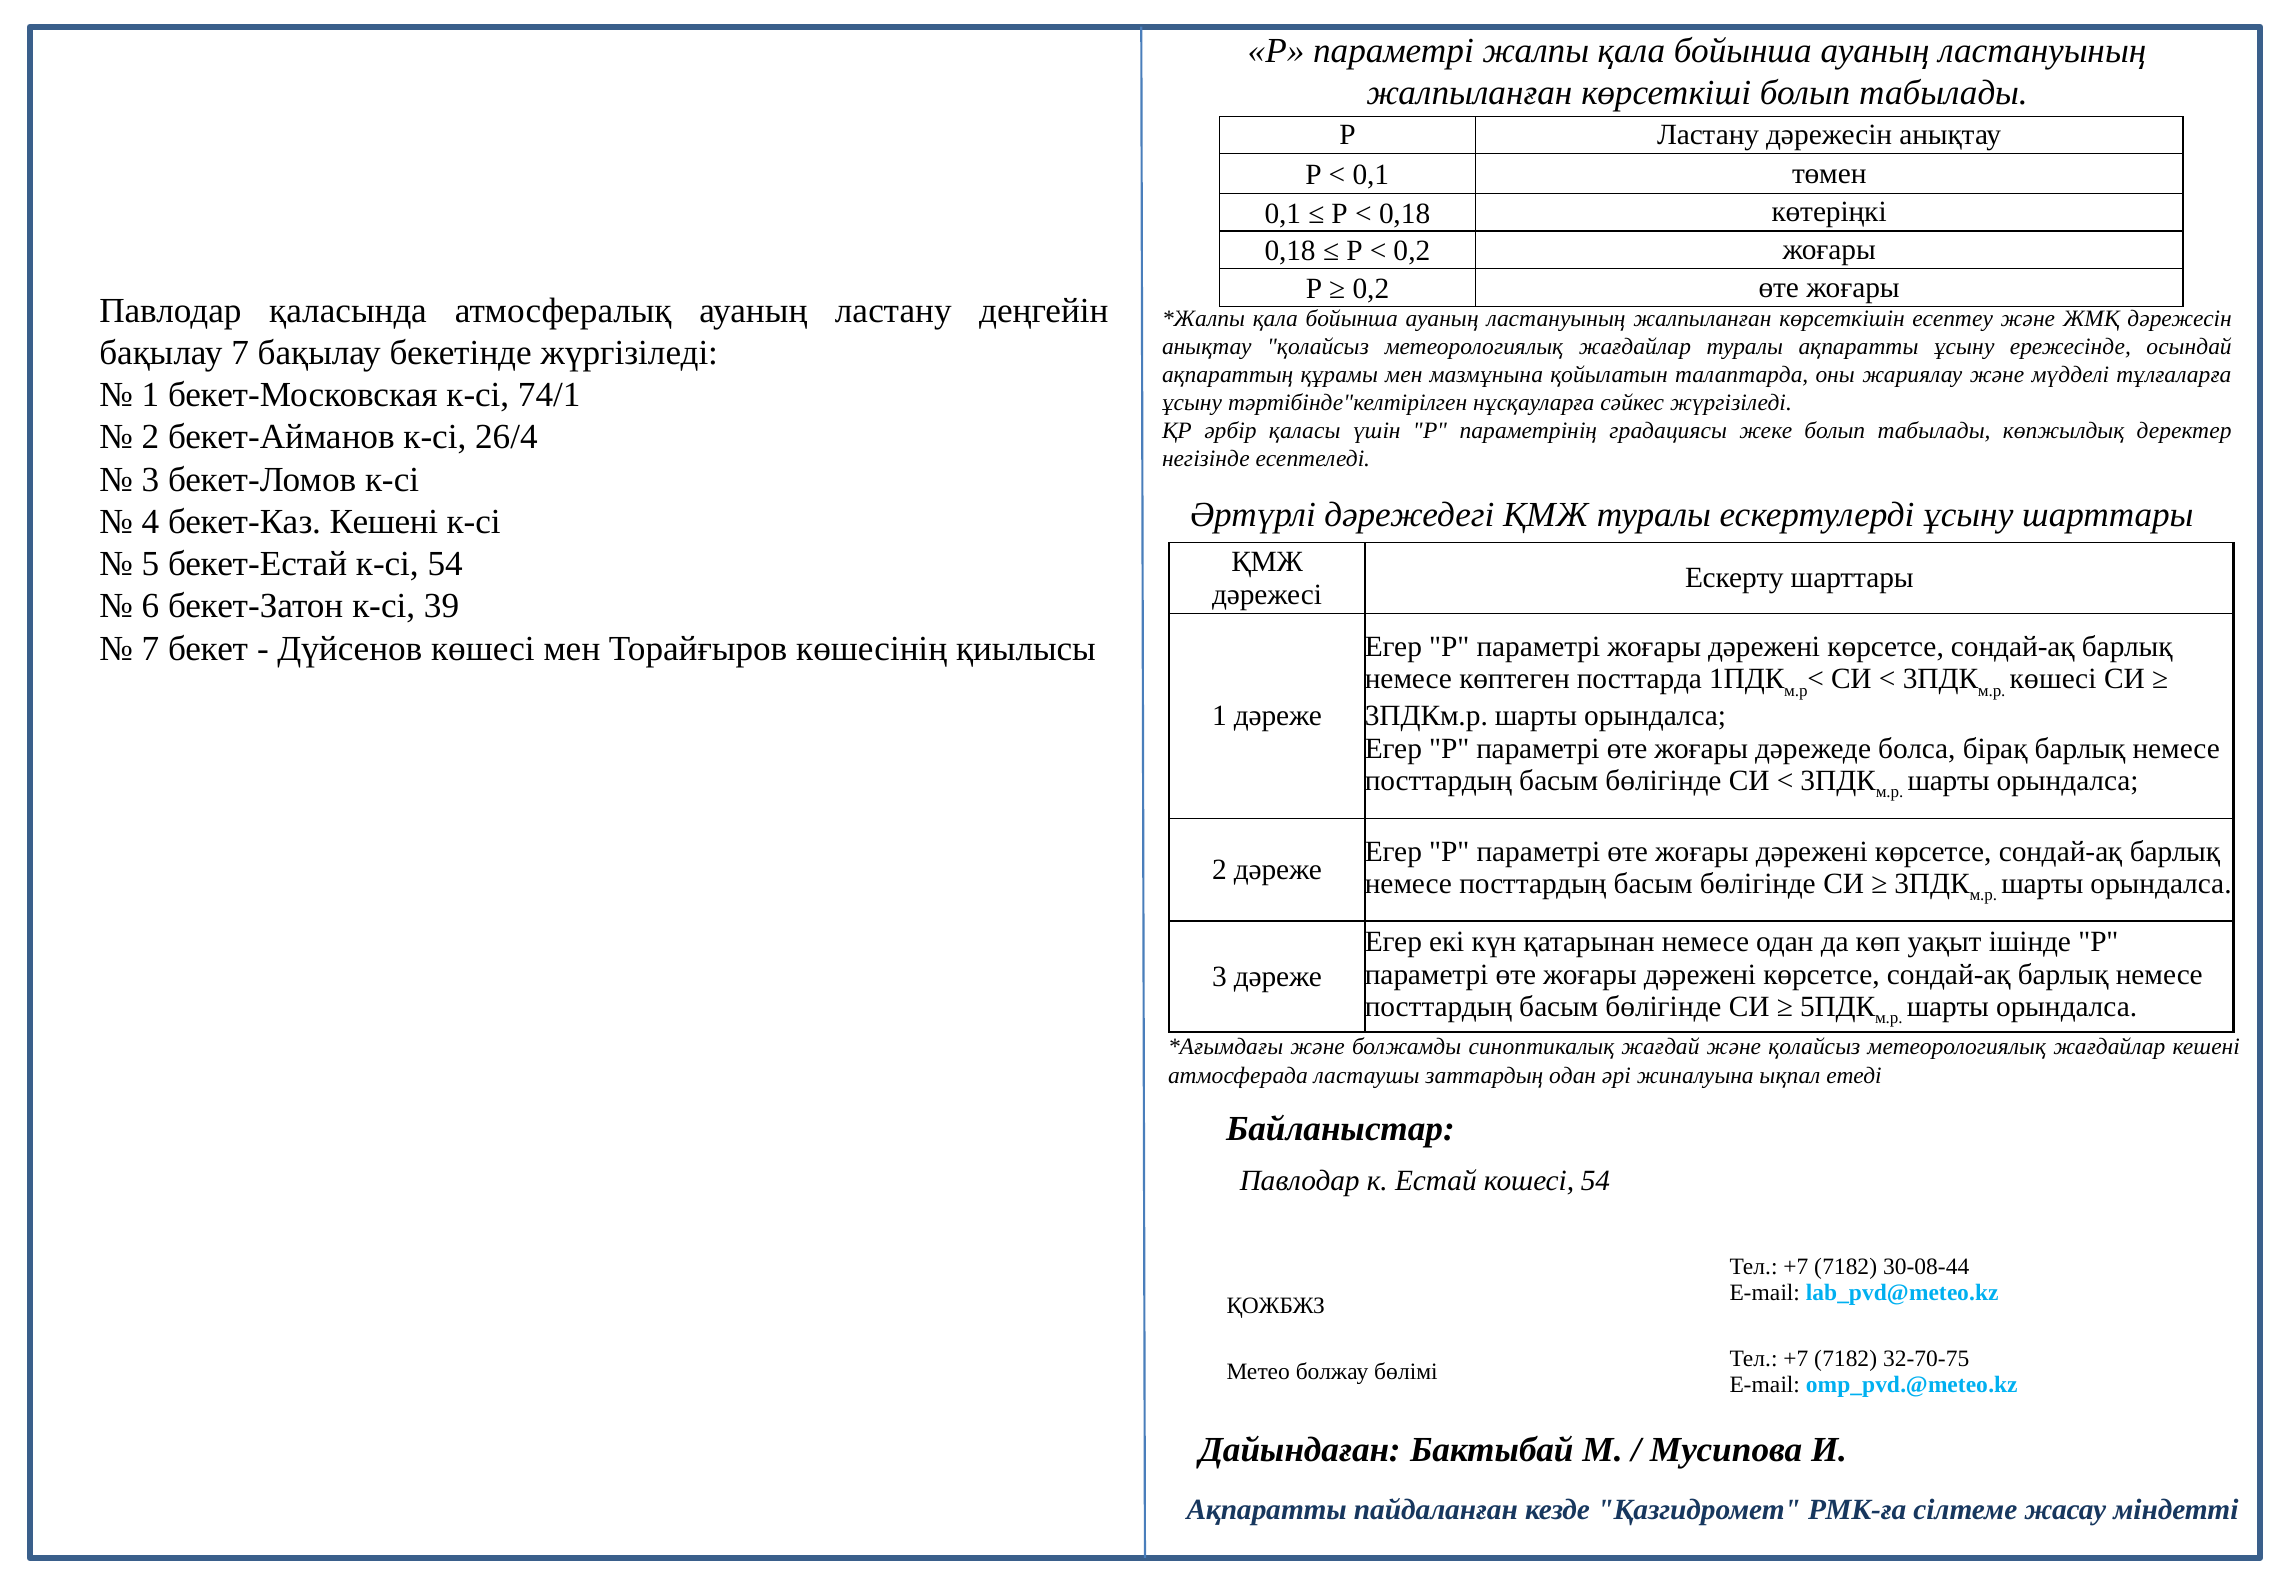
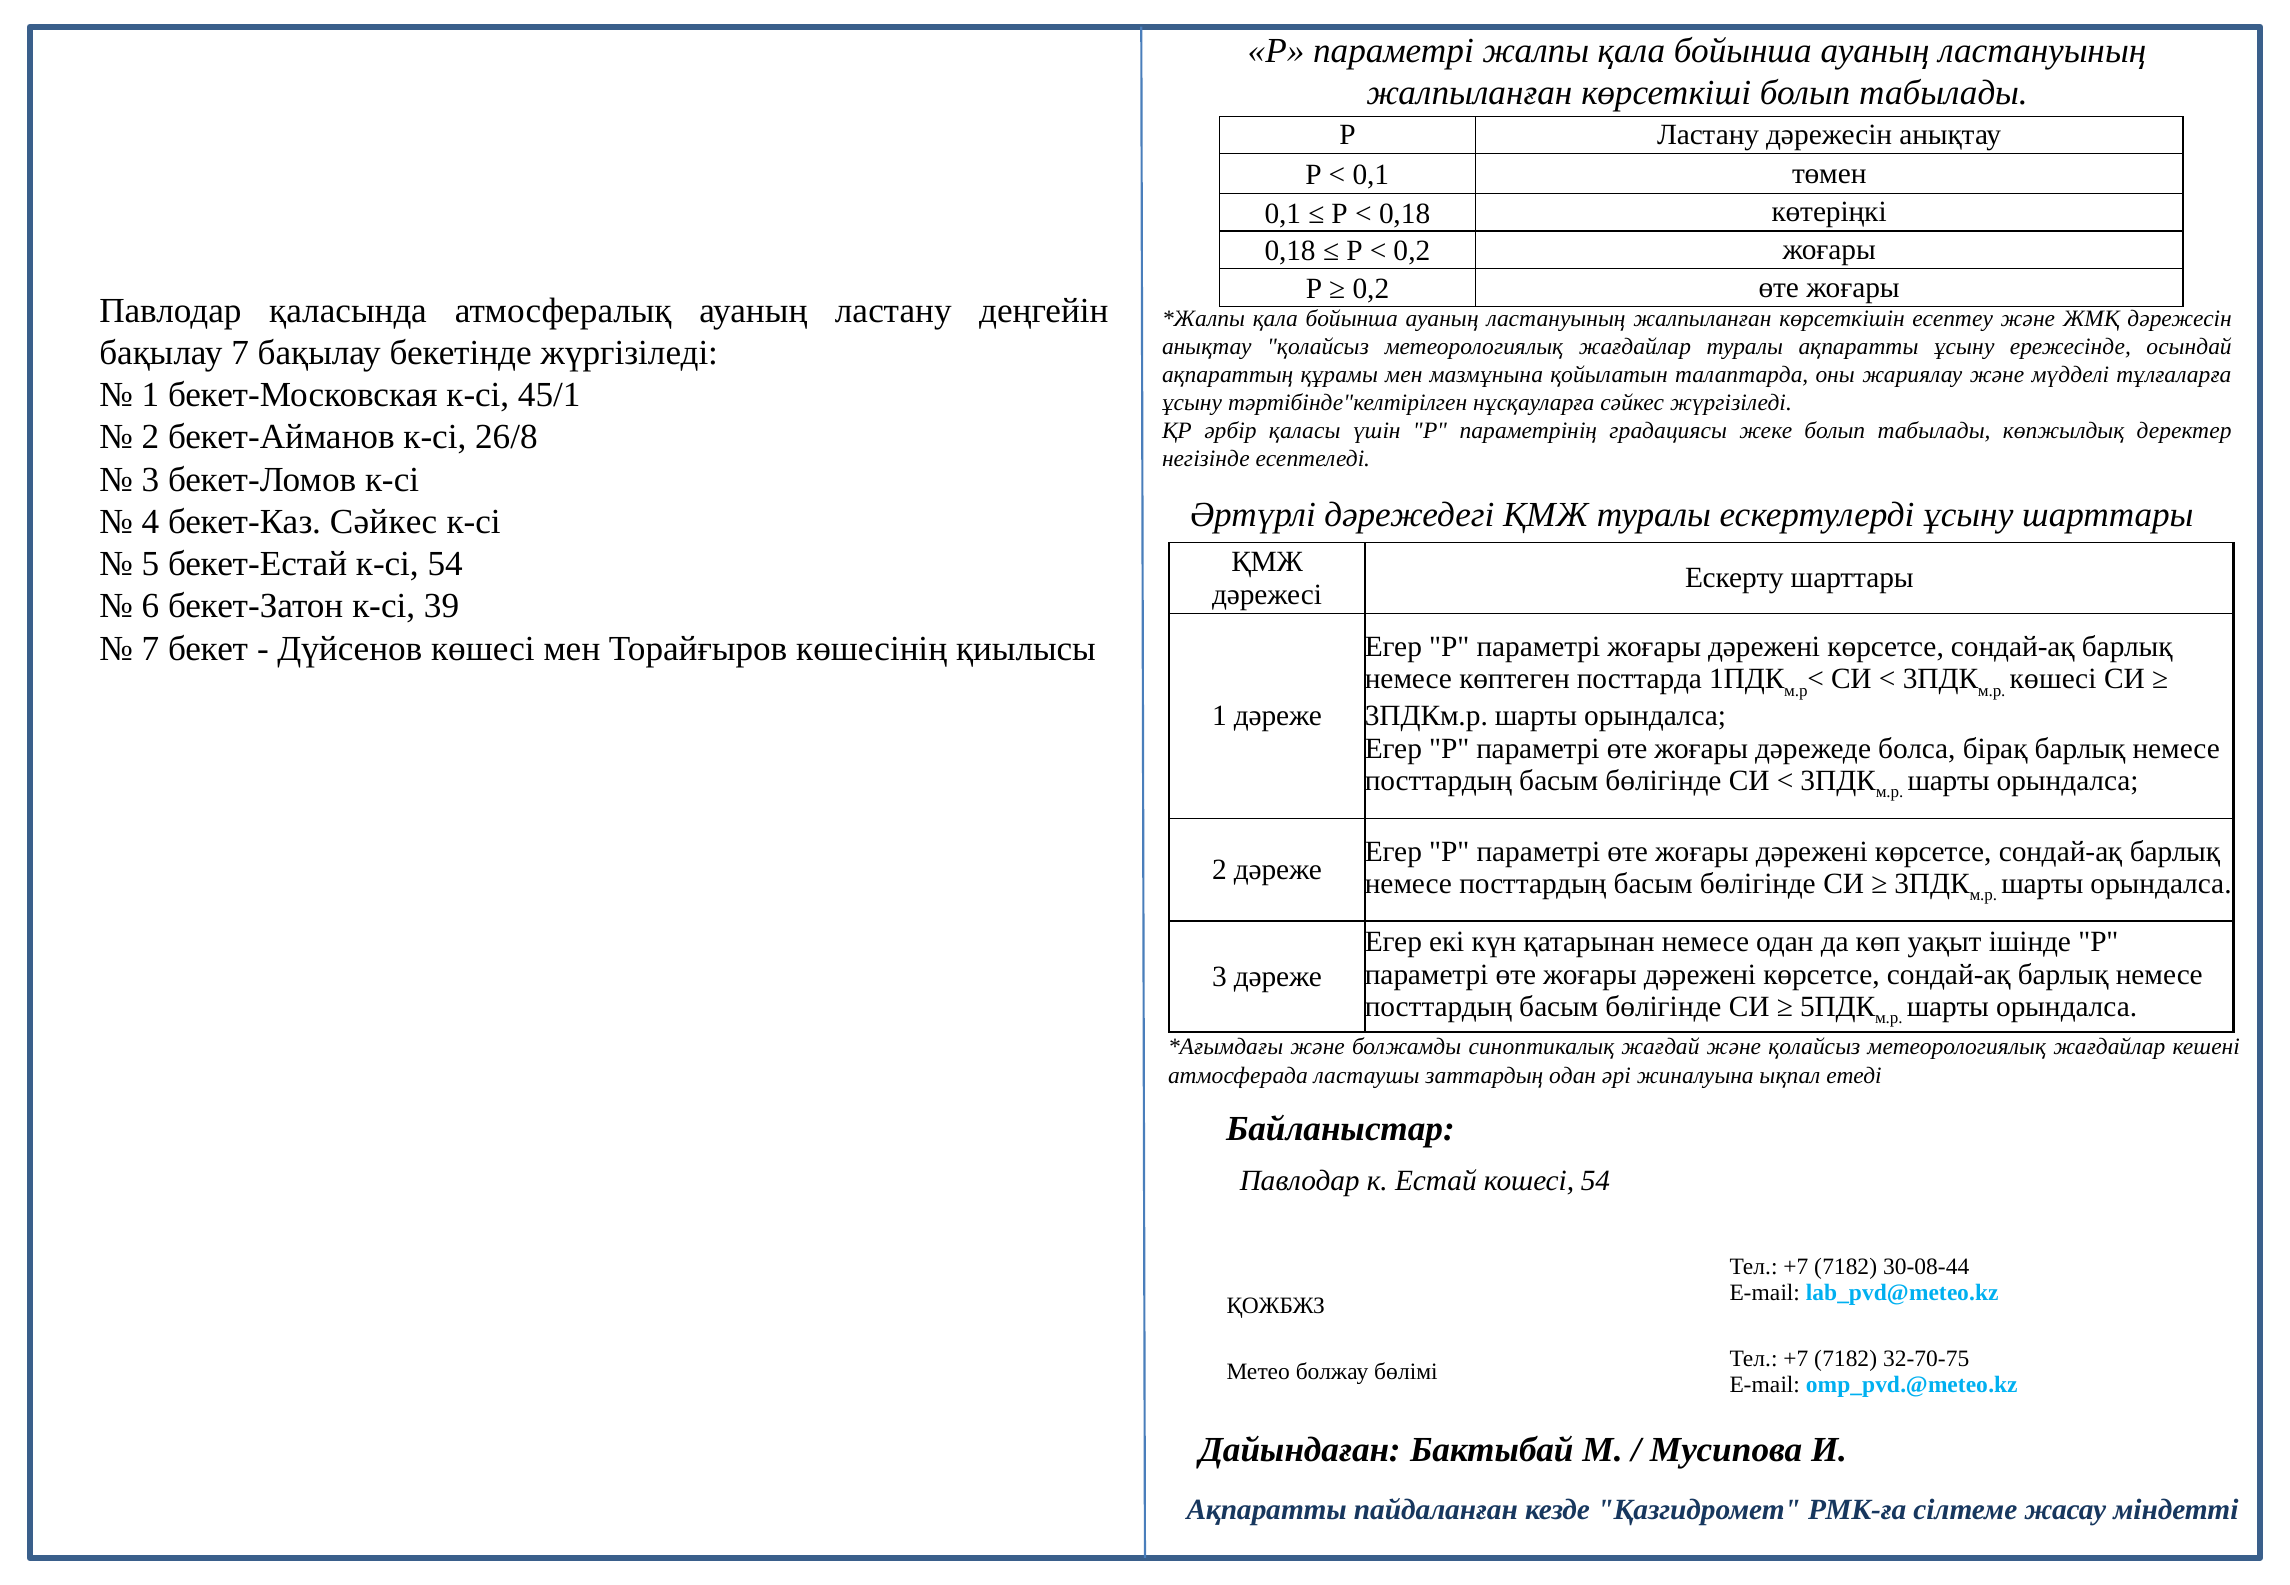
74/1: 74/1 -> 45/1
26/4: 26/4 -> 26/8
бекет-Каз Кешені: Кешені -> Сәйкес
